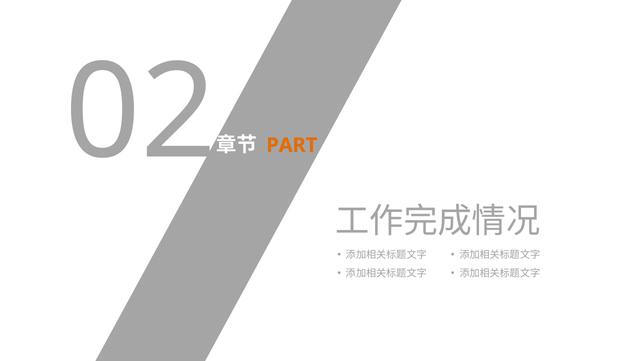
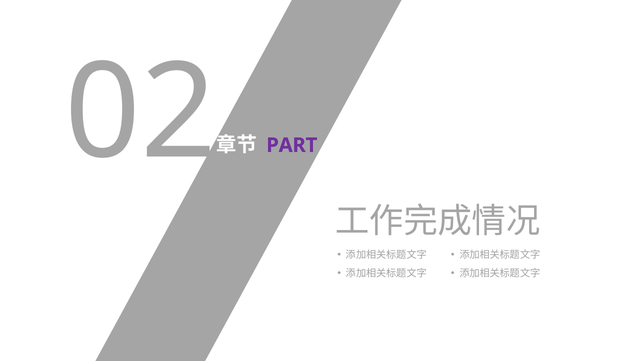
PART colour: orange -> purple
